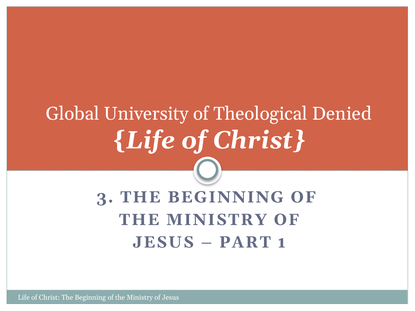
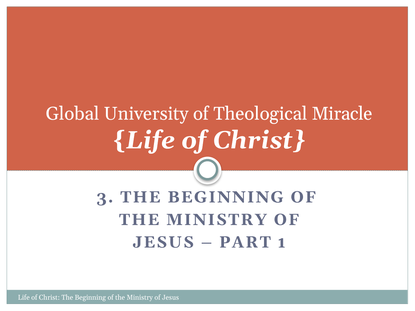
Denied: Denied -> Miracle
